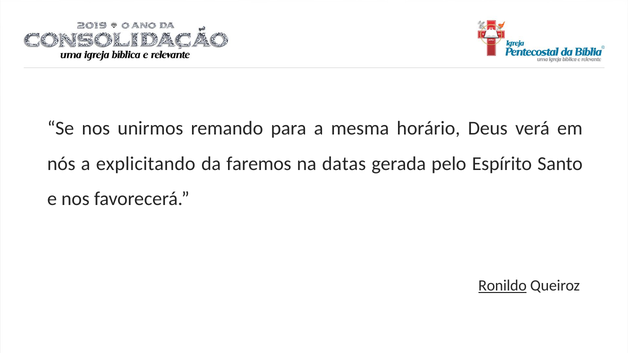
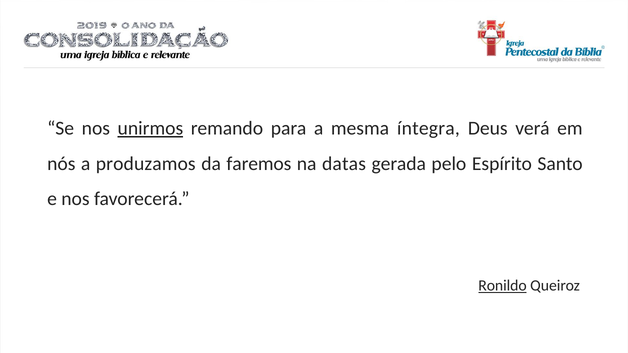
unirmos underline: none -> present
horário: horário -> íntegra
explicitando: explicitando -> produzamos
